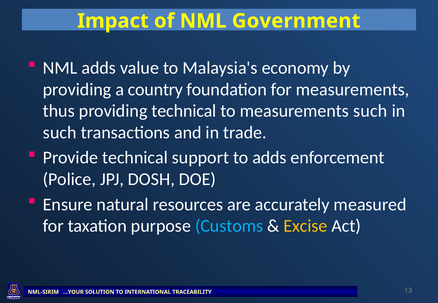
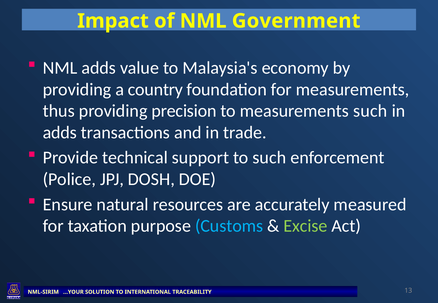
providing technical: technical -> precision
such at (60, 133): such -> adds
to adds: adds -> such
Excise colour: yellow -> light green
